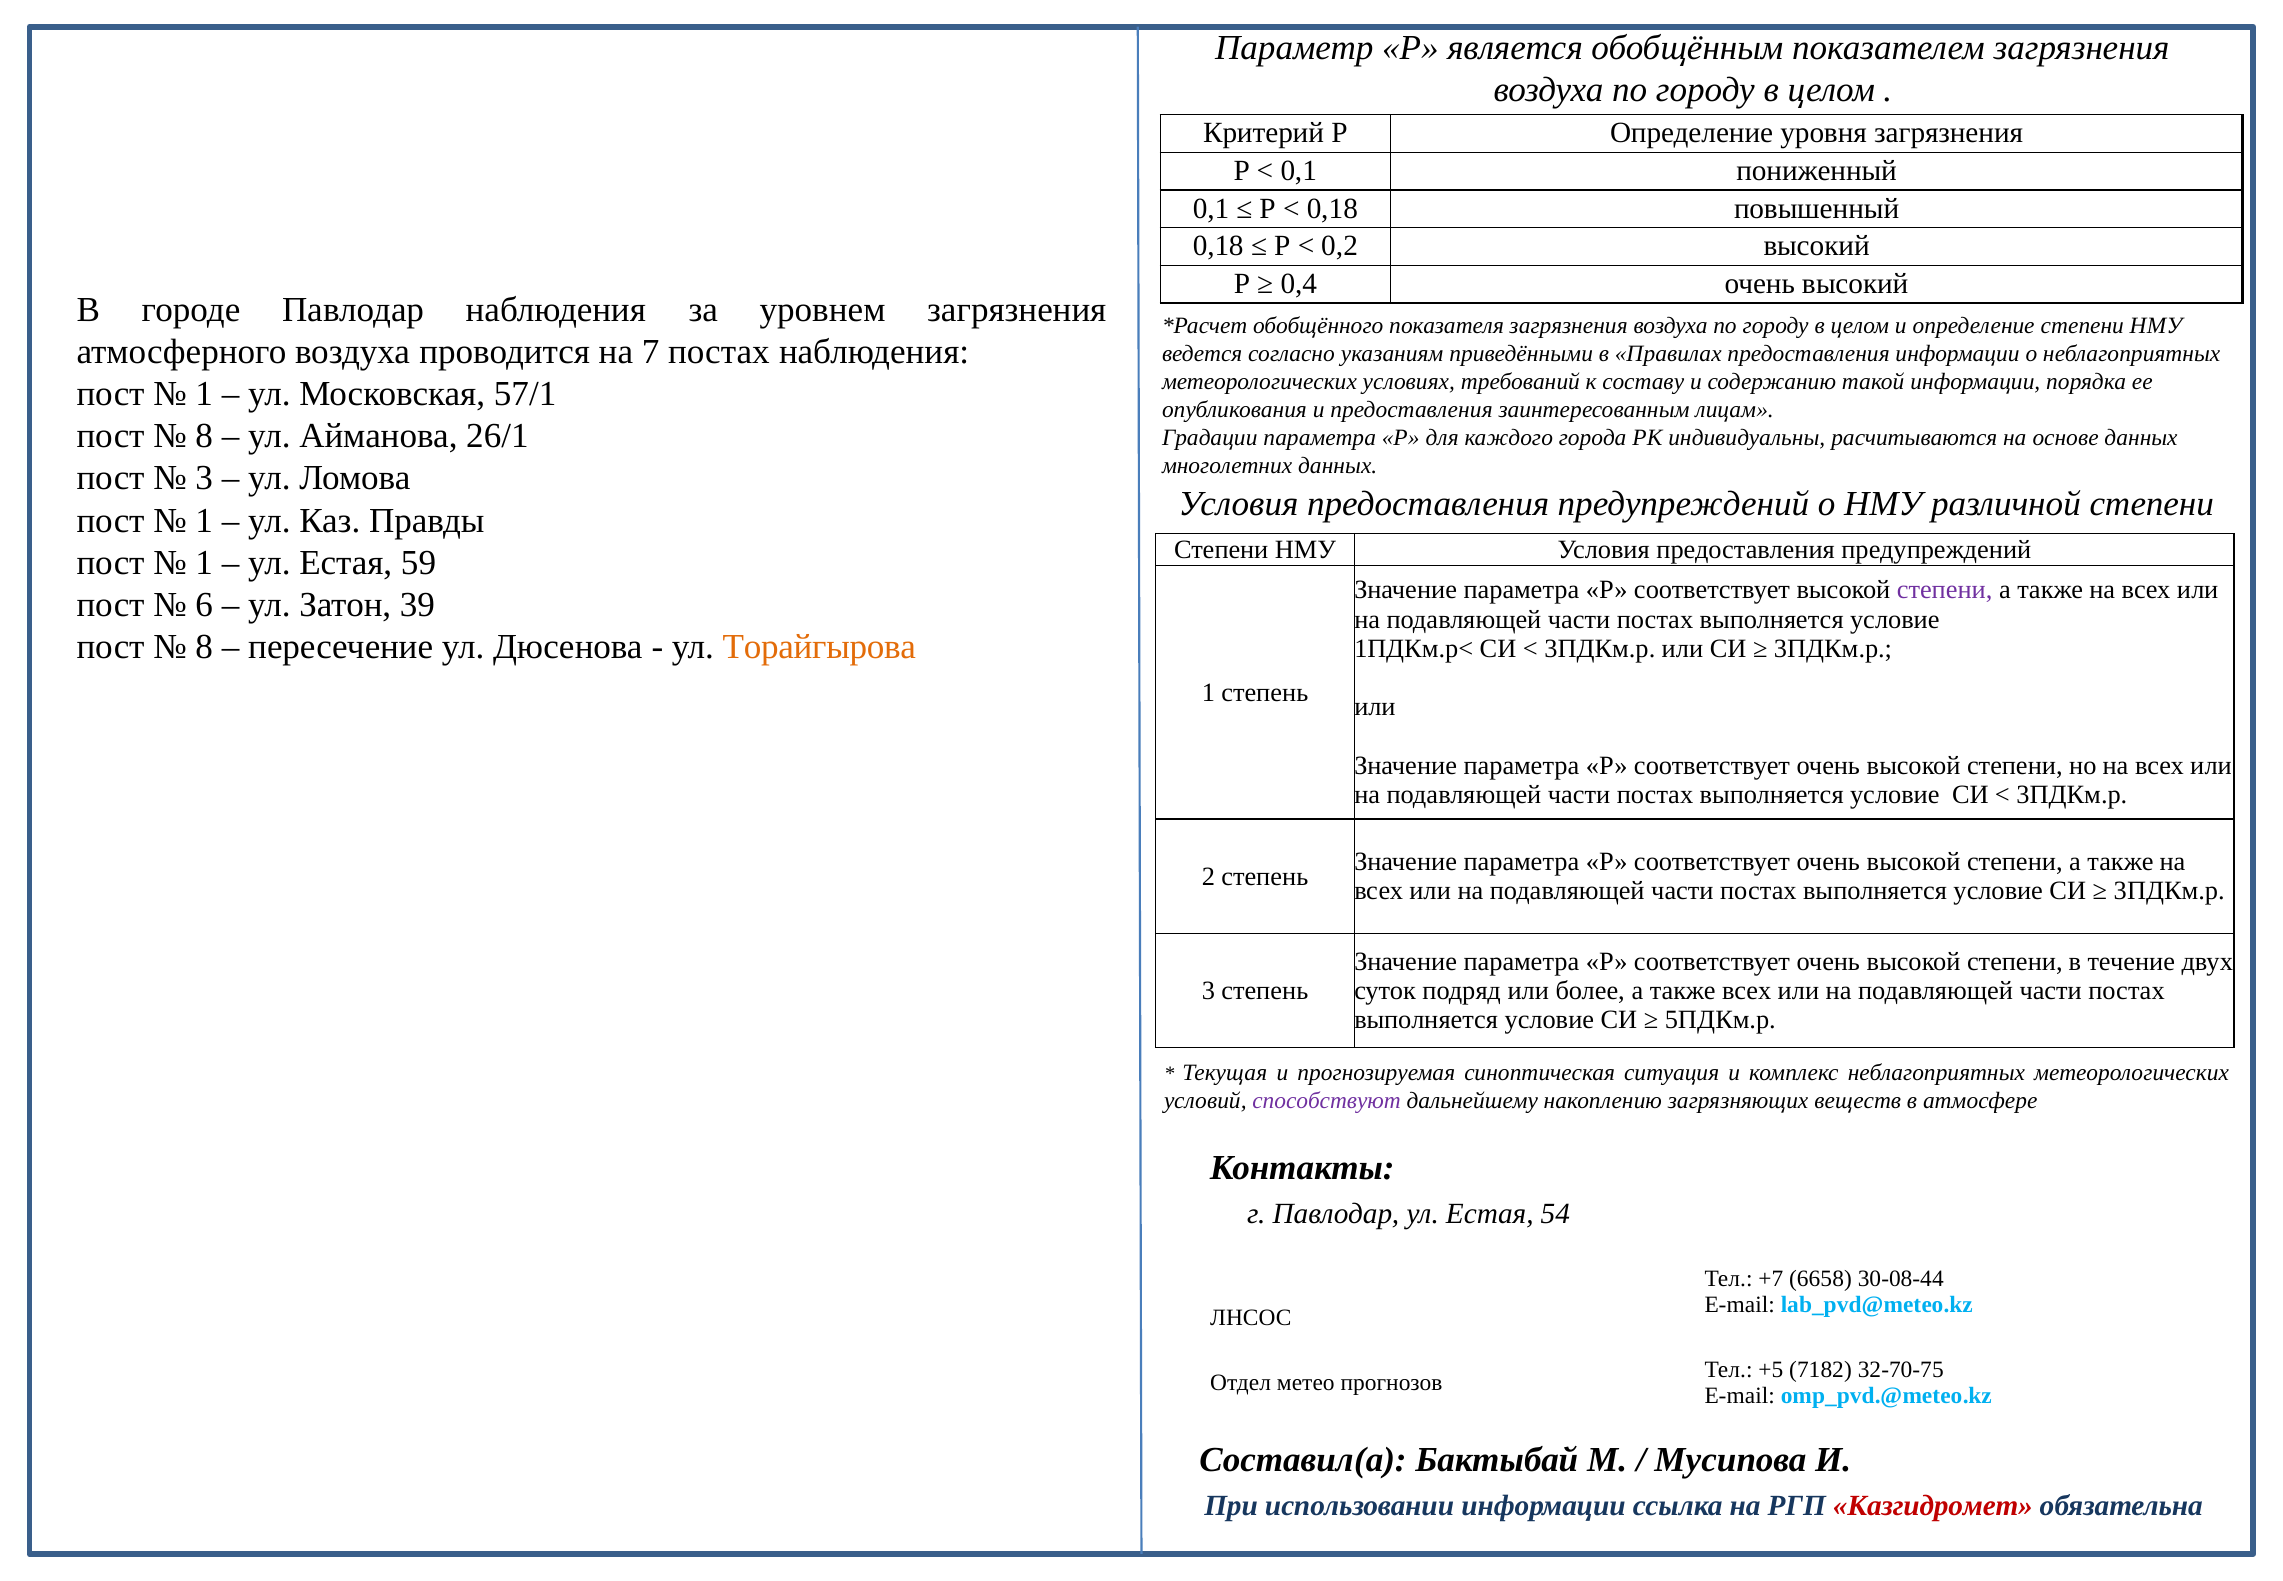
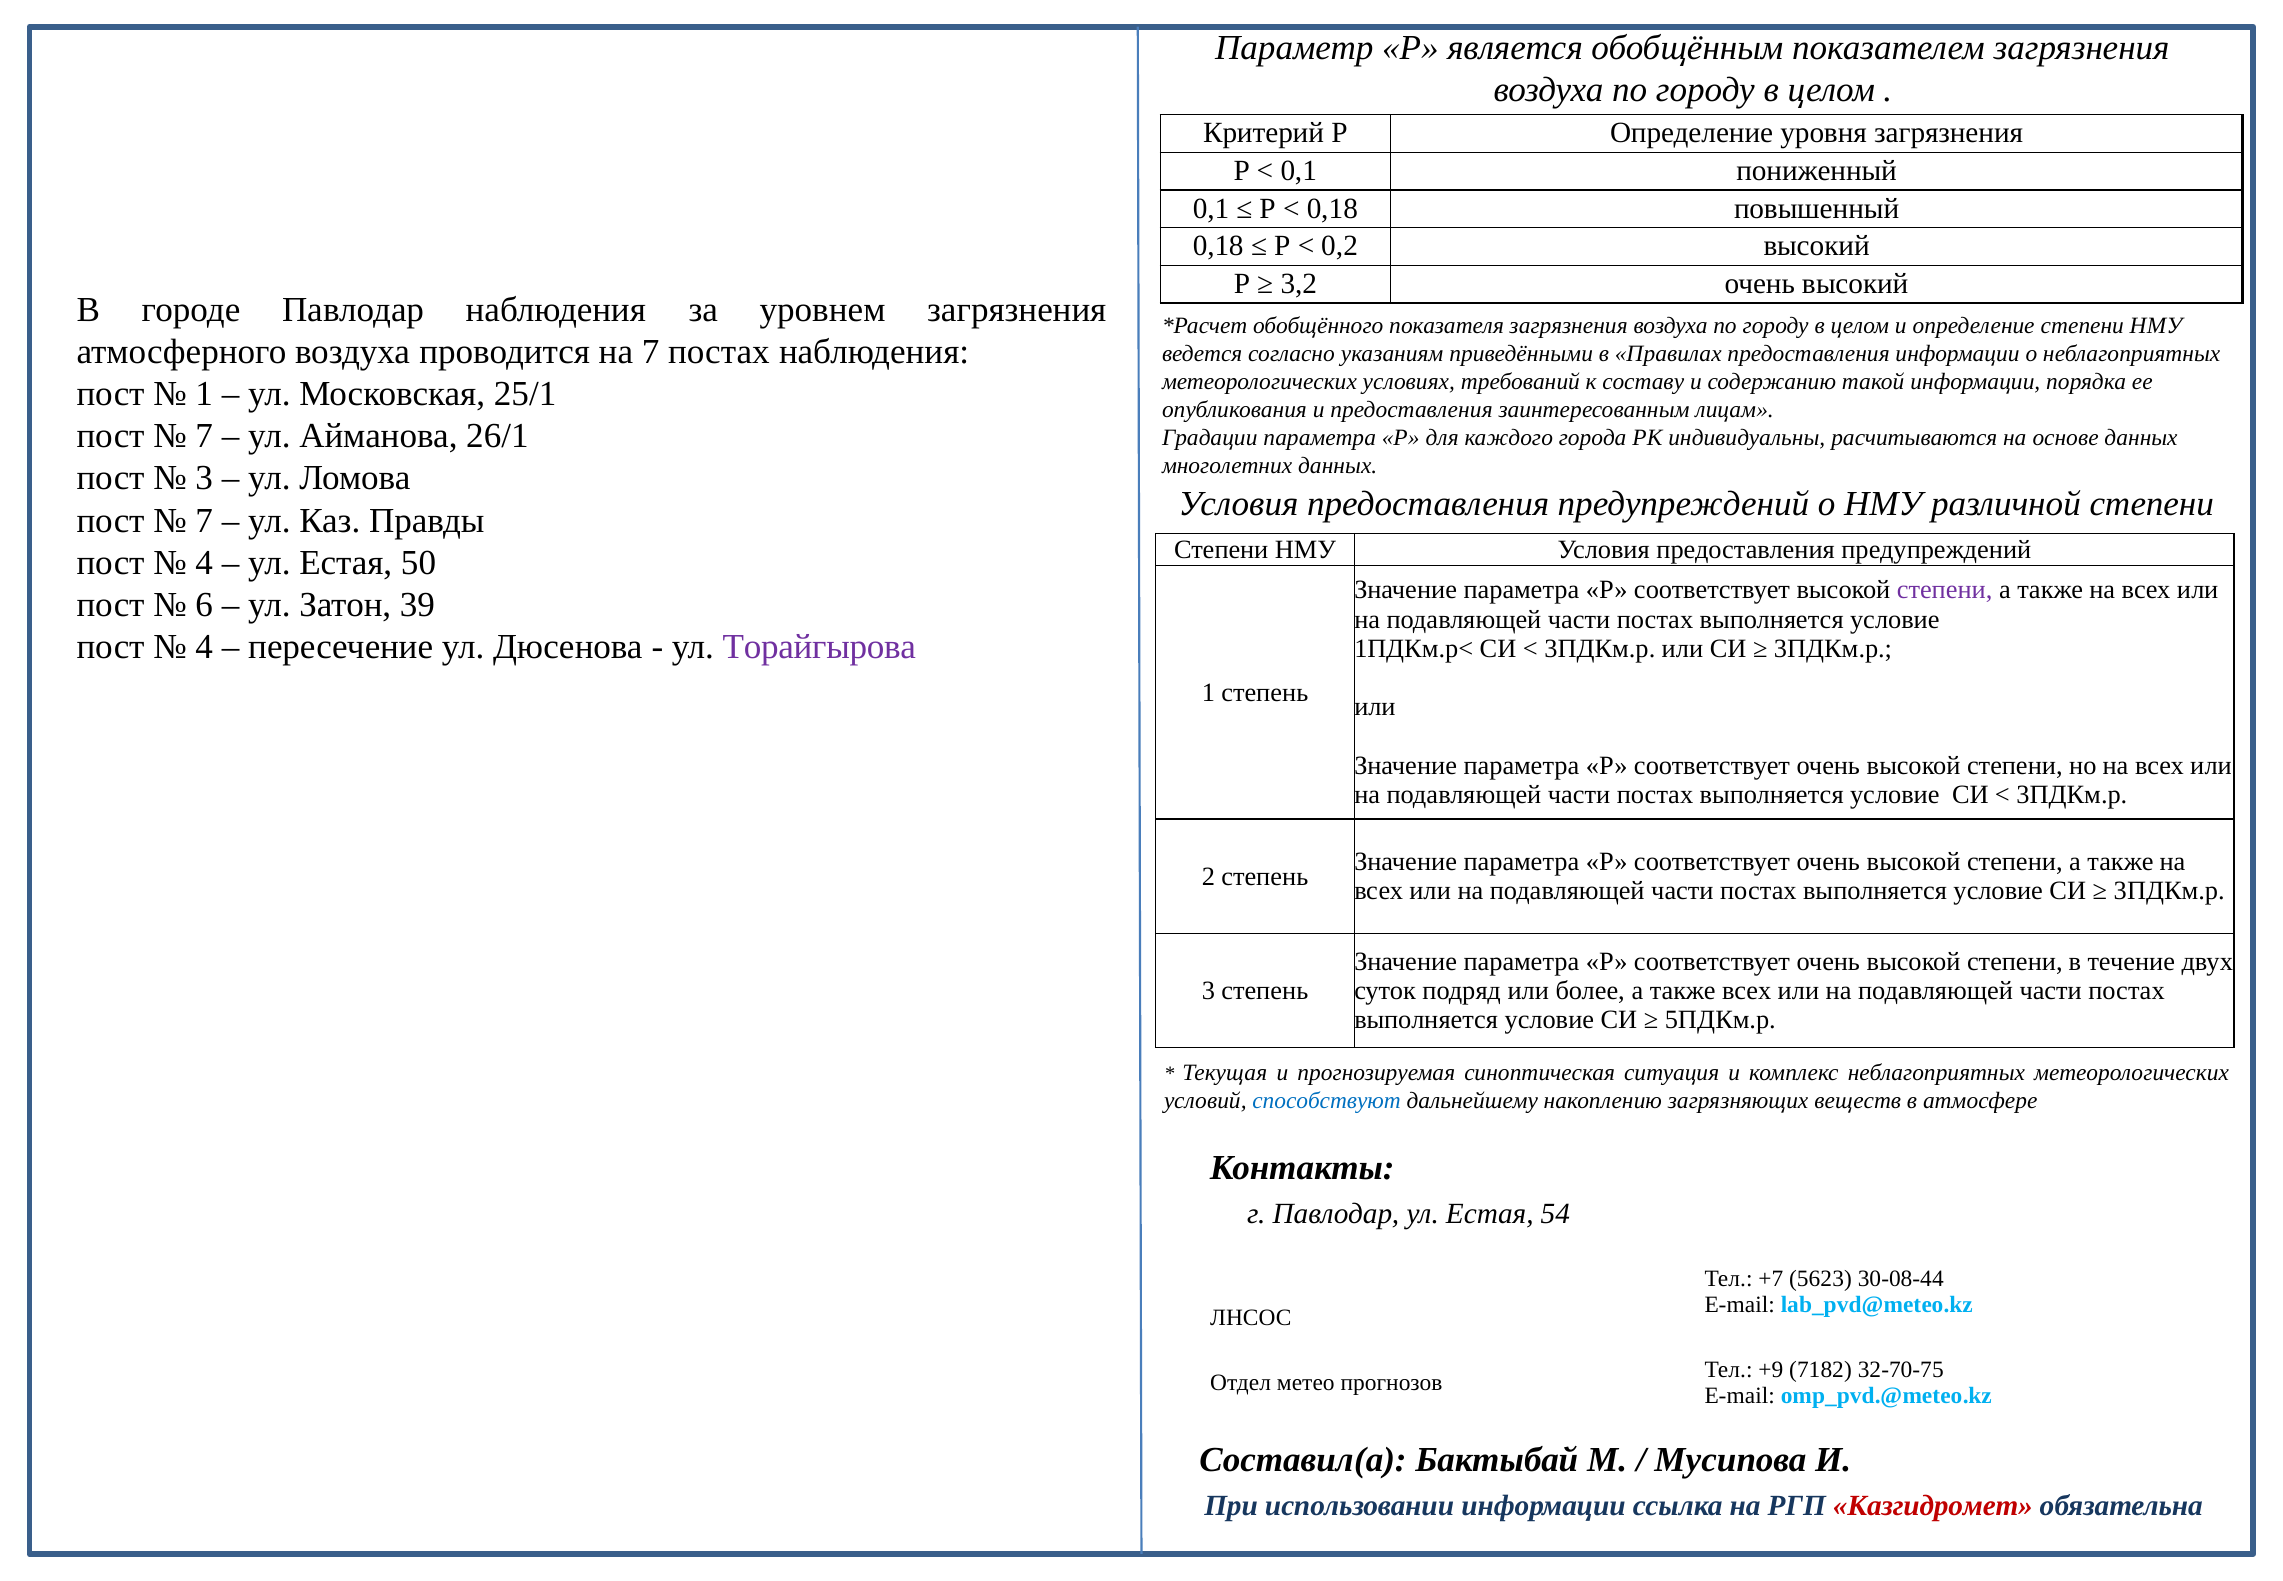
0,4: 0,4 -> 3,2
57/1: 57/1 -> 25/1
8 at (204, 436): 8 -> 7
1 at (204, 520): 1 -> 7
1 at (204, 562): 1 -> 4
59: 59 -> 50
8 at (204, 647): 8 -> 4
Торайгырова colour: orange -> purple
способствуют colour: purple -> blue
6658: 6658 -> 5623
+5: +5 -> +9
